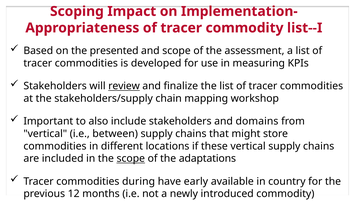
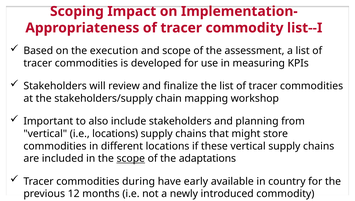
presented: presented -> execution
review underline: present -> none
domains: domains -> planning
i.e between: between -> locations
